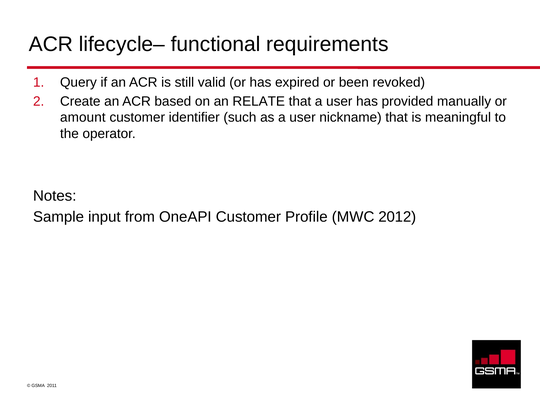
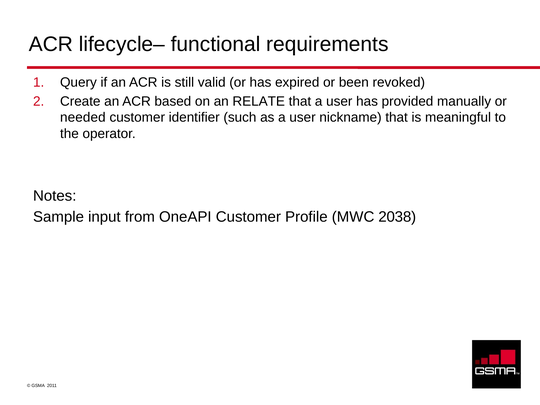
amount: amount -> needed
2012: 2012 -> 2038
